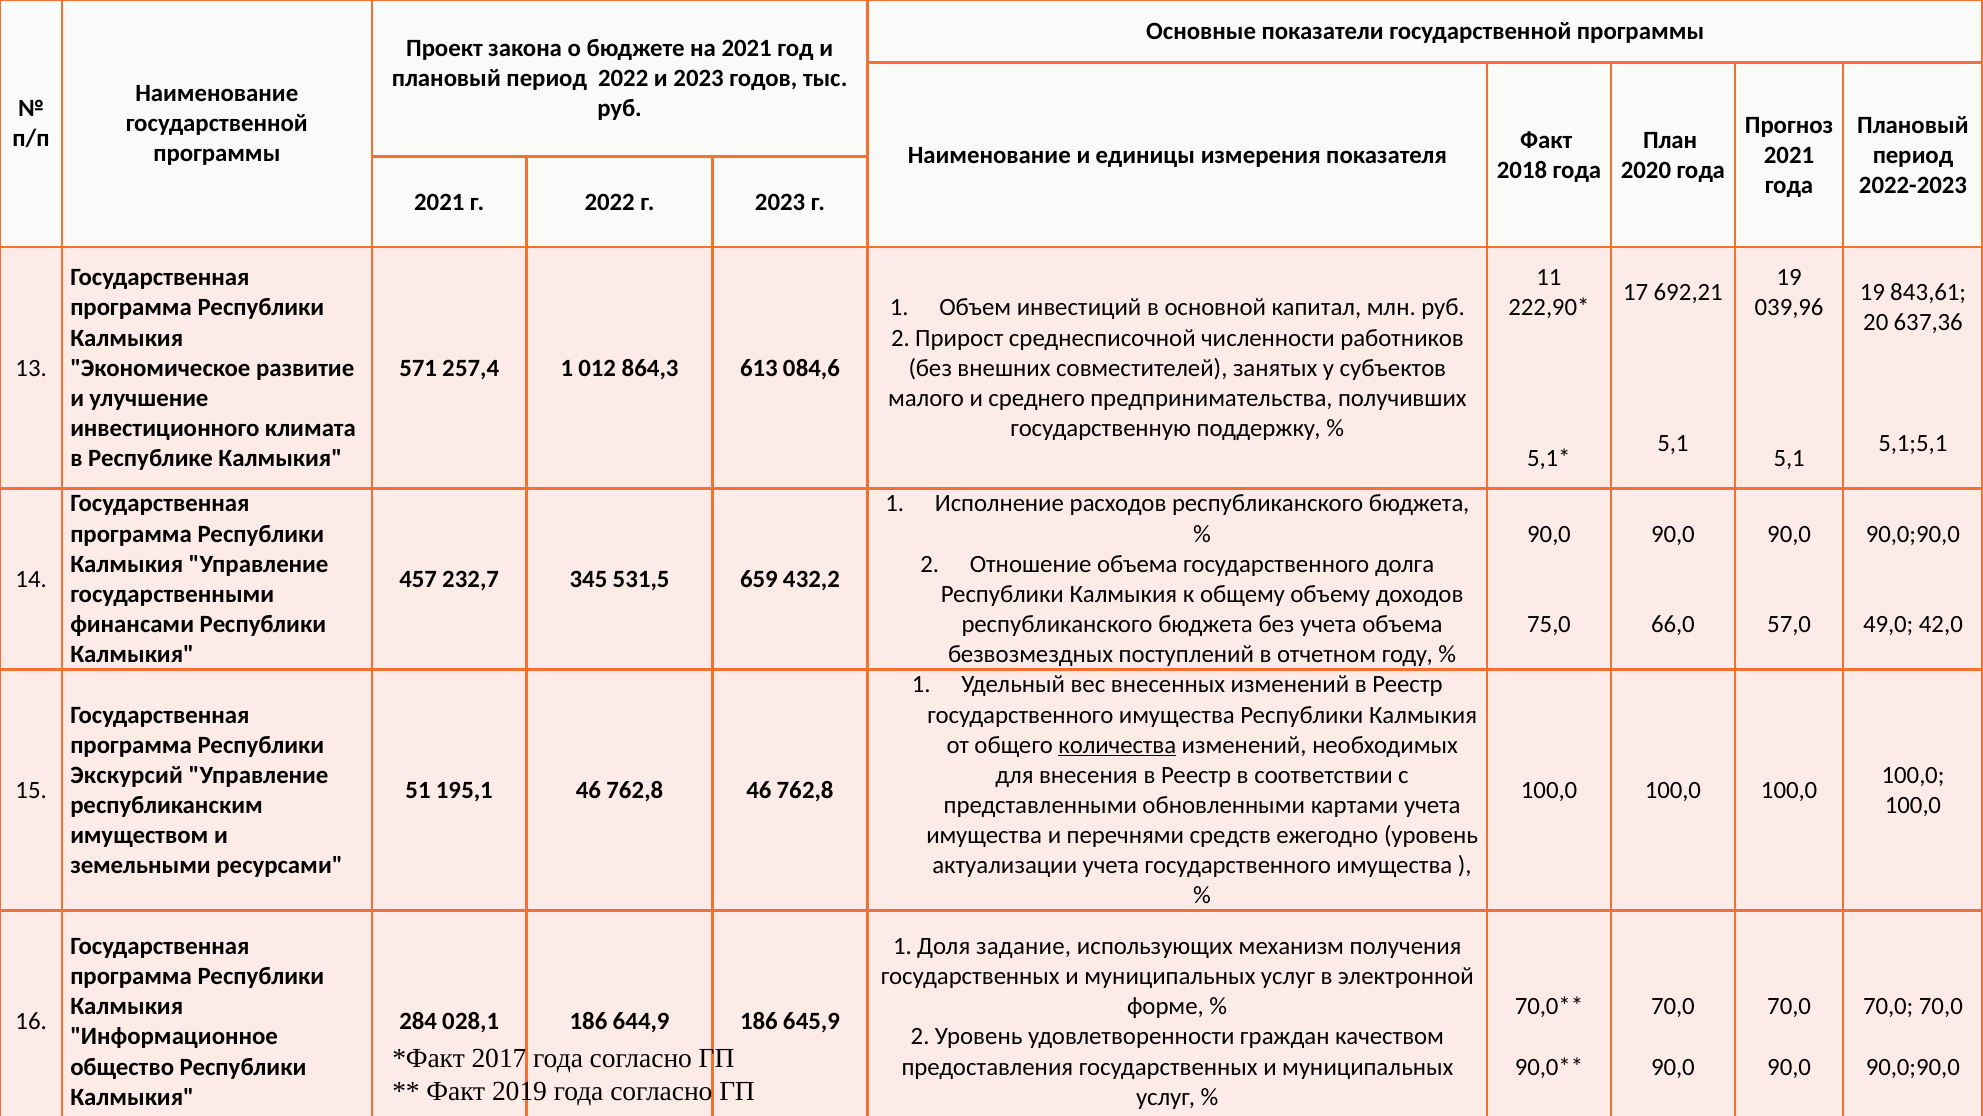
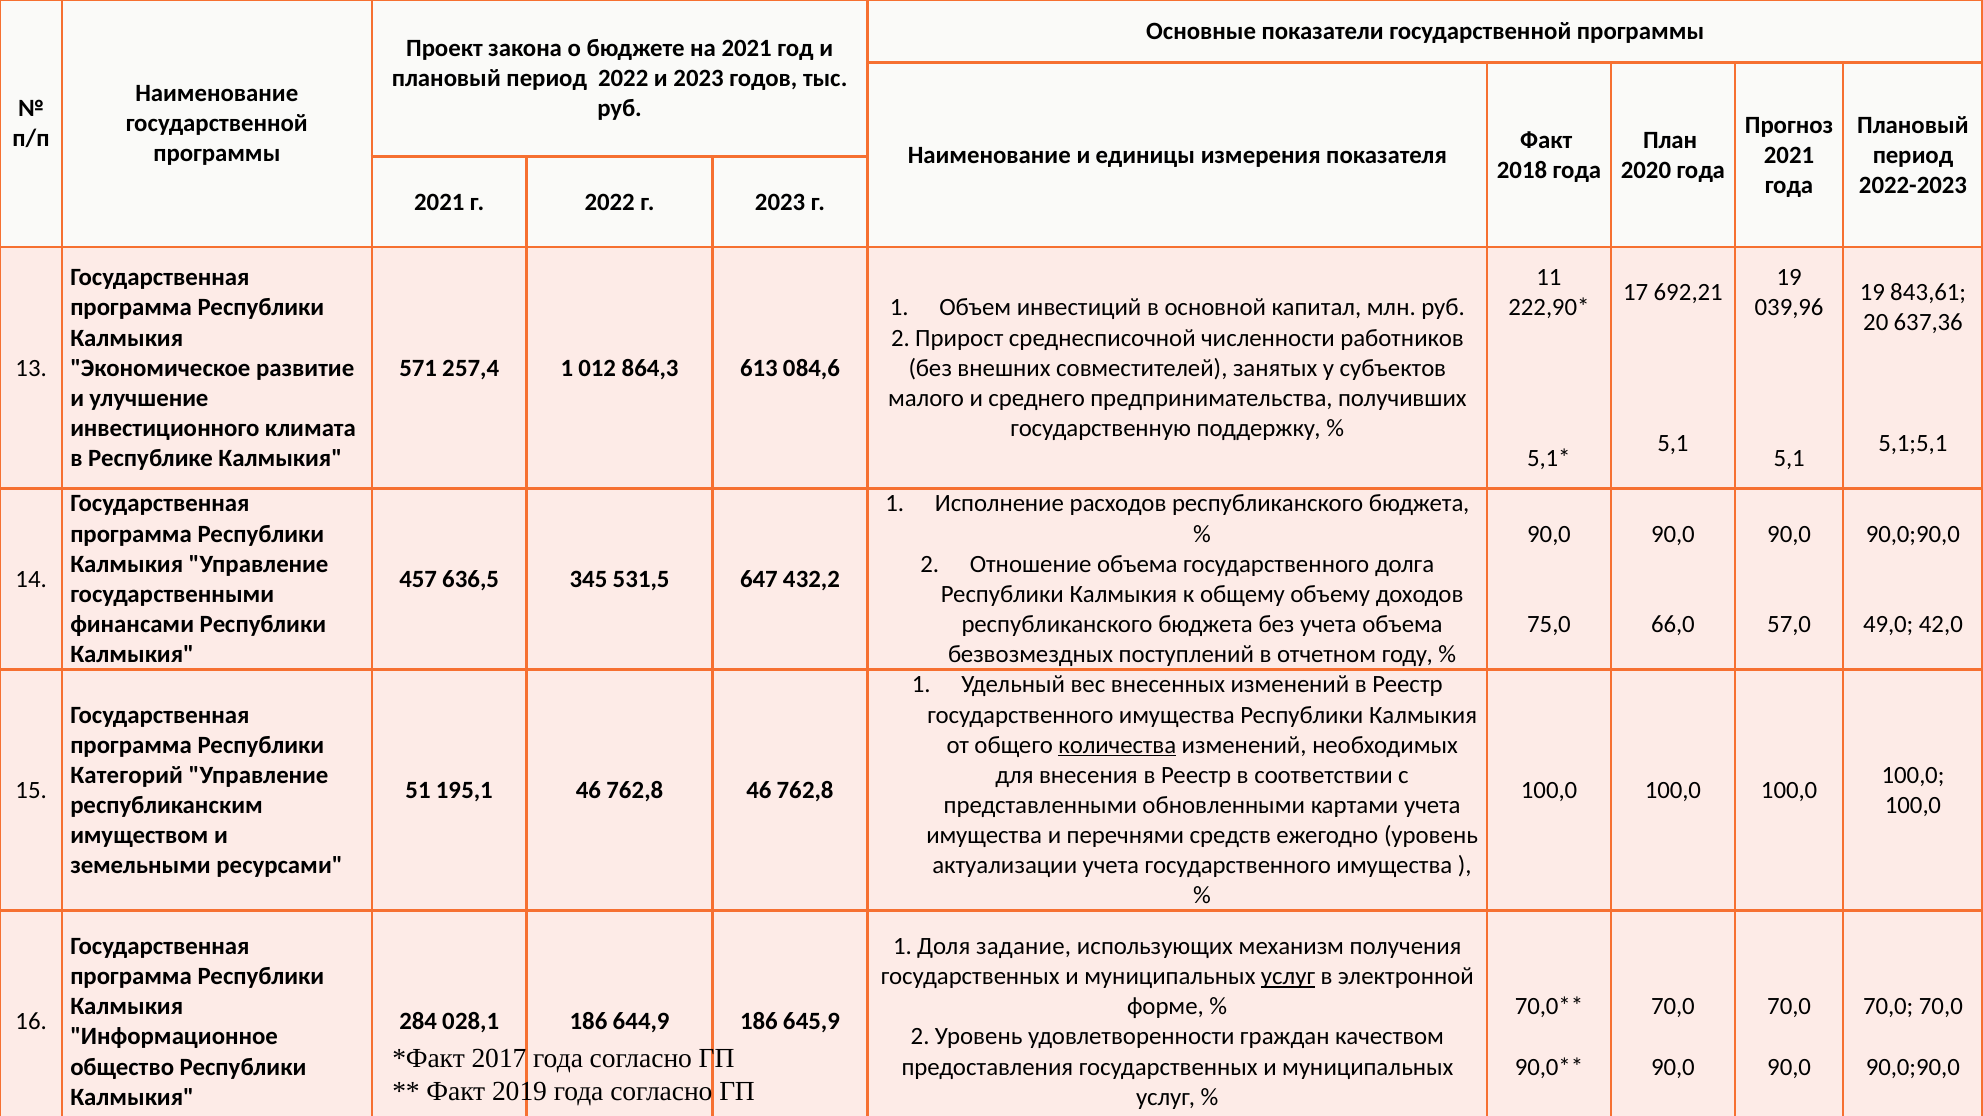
232,7: 232,7 -> 636,5
659: 659 -> 647
Экскурсий: Экскурсий -> Категорий
услуг at (1288, 976) underline: none -> present
